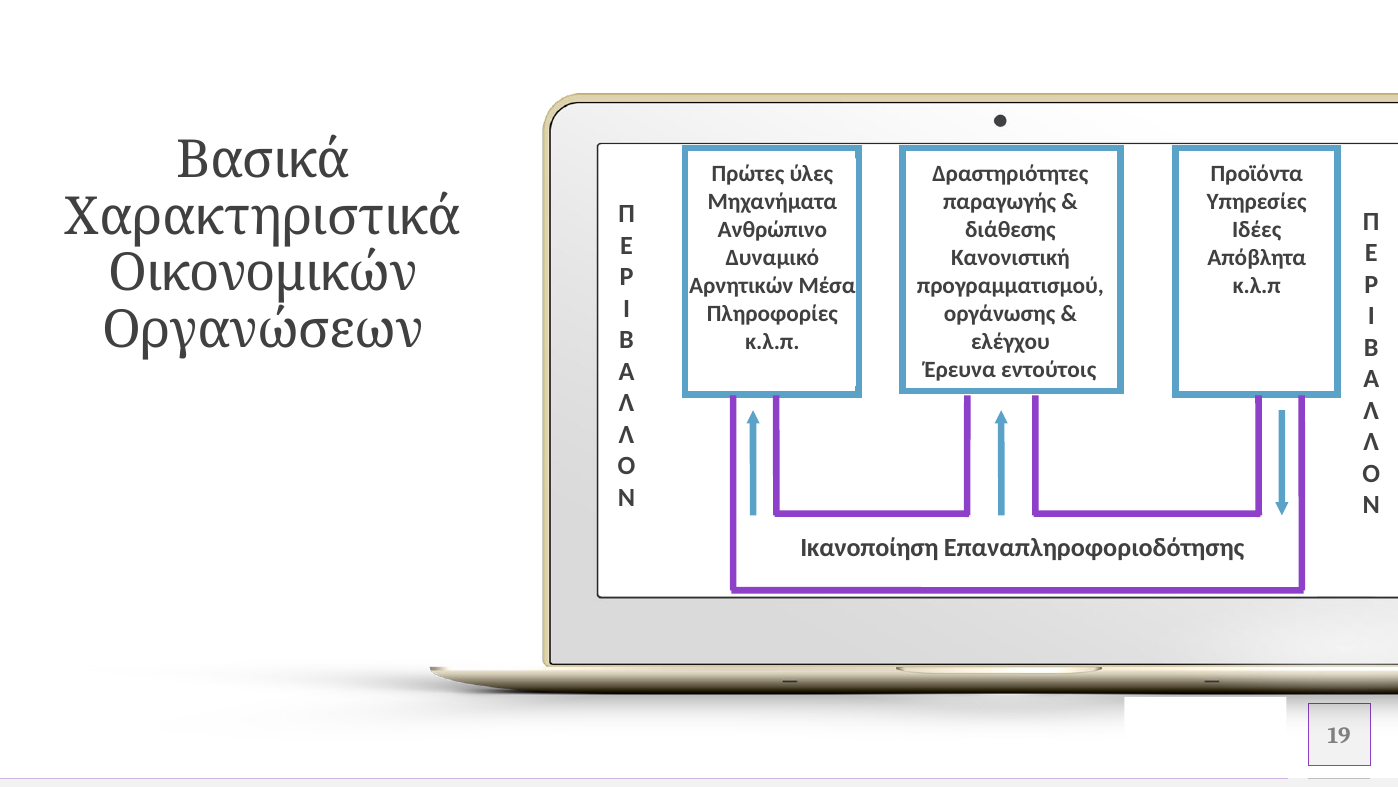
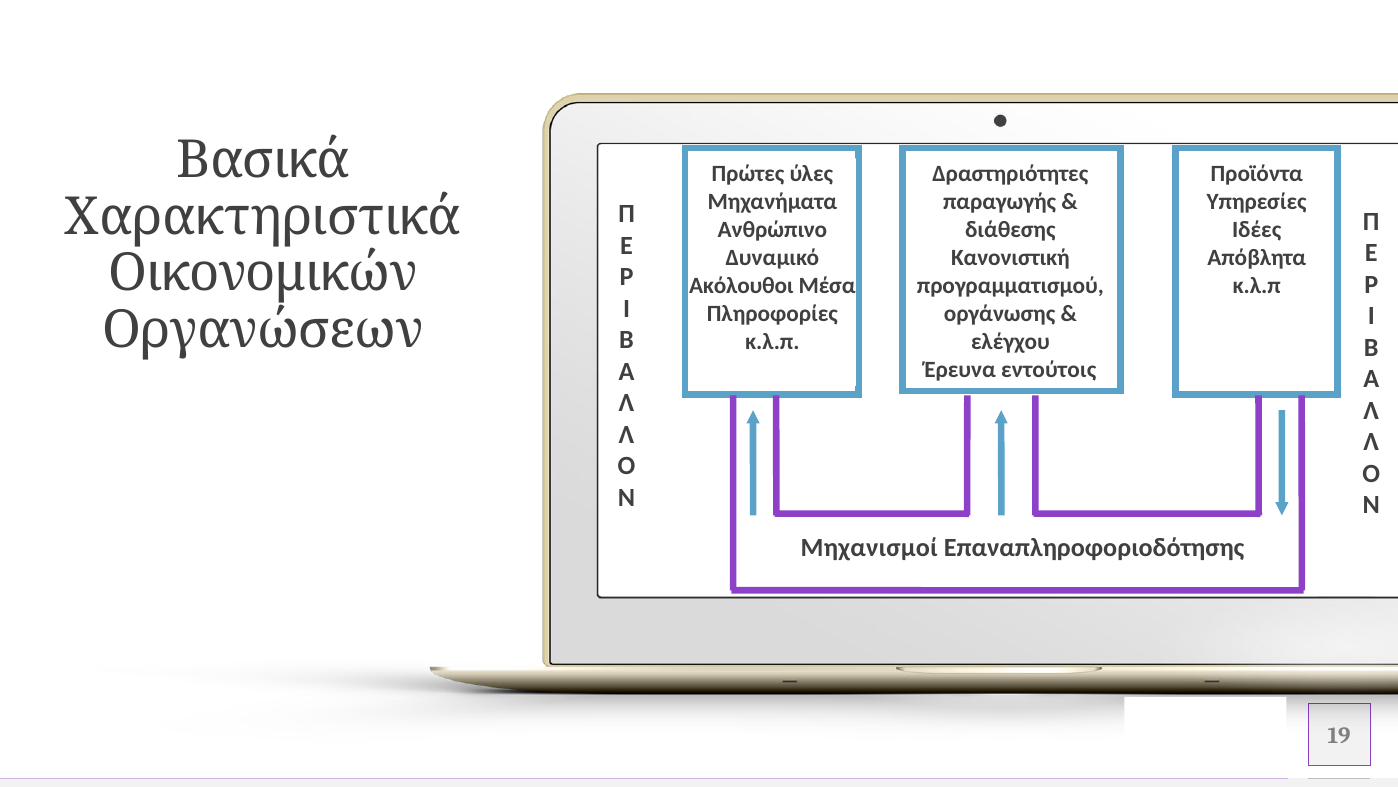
Αρνητικών: Αρνητικών -> Ακόλουθοι
Ικανοποίηση: Ικανοποίηση -> Μηχανισμοί
